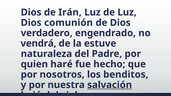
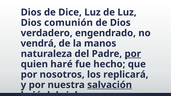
Irán: Irán -> Dice
estuve: estuve -> manos
por at (133, 54) underline: none -> present
benditos: benditos -> replicará
